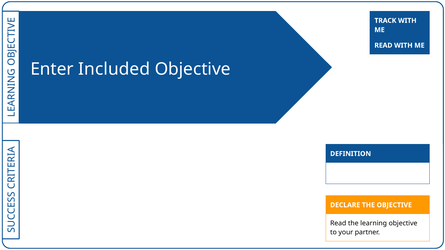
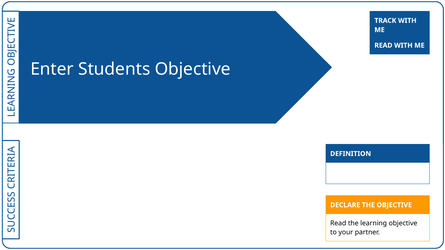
Included: Included -> Students
